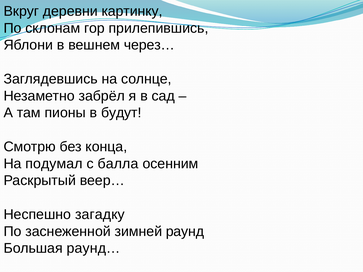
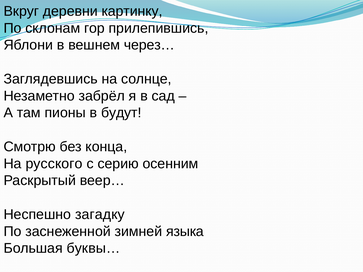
подумал: подумал -> русского
балла: балла -> серию
раунд: раунд -> языка
раунд…: раунд… -> буквы…
